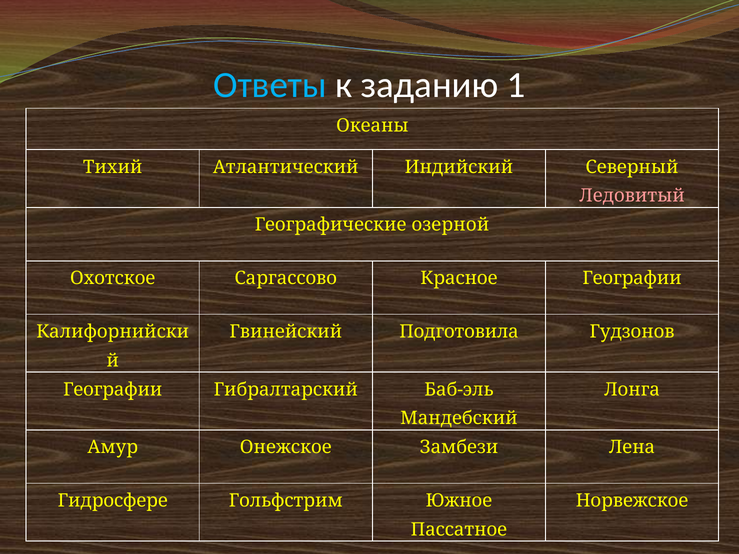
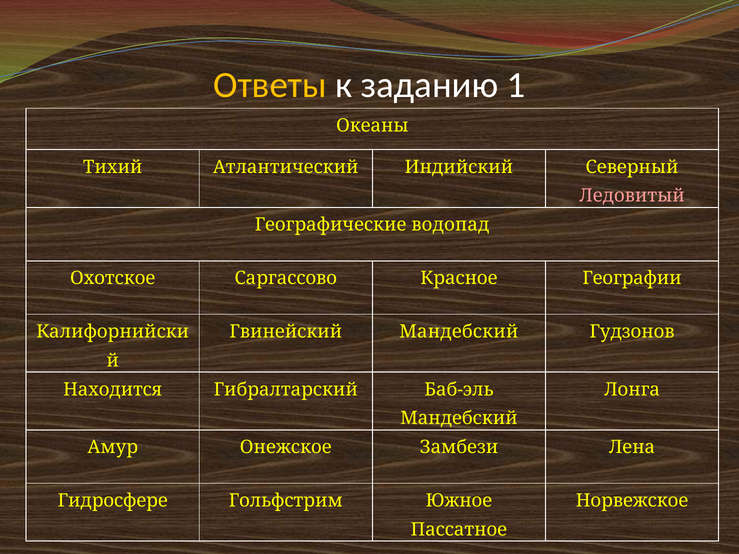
Ответы colour: light blue -> yellow
озерной: озерной -> водопад
Гвинейский Подготовила: Подготовила -> Мандебский
Географии at (113, 390): Географии -> Находится
